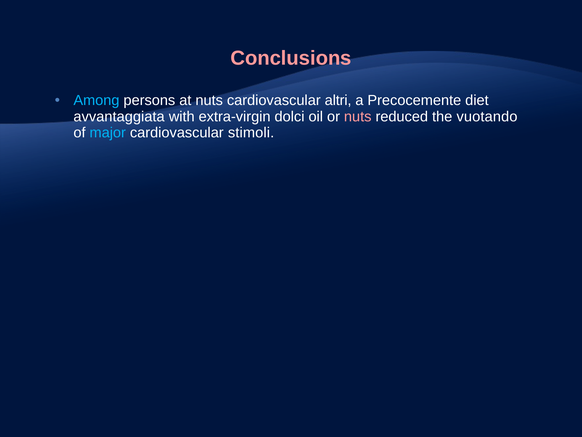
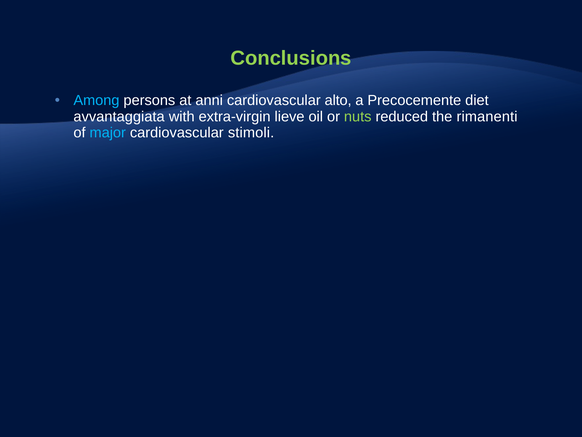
Conclusions colour: pink -> light green
at nuts: nuts -> anni
altri: altri -> alto
dolci: dolci -> lieve
nuts at (358, 116) colour: pink -> light green
vuotando: vuotando -> rimanenti
